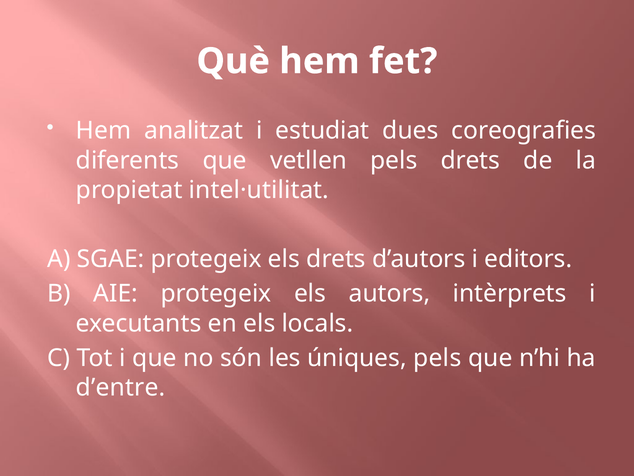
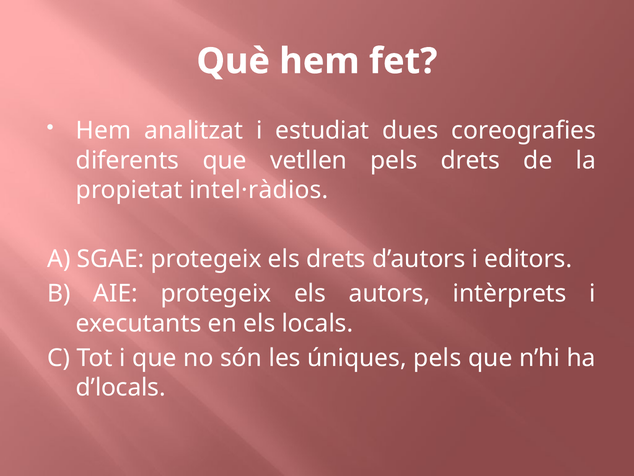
intel·utilitat: intel·utilitat -> intel·ràdios
d’entre: d’entre -> d’locals
